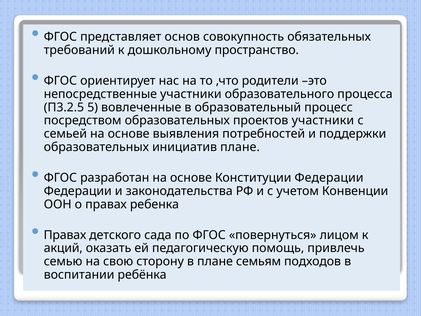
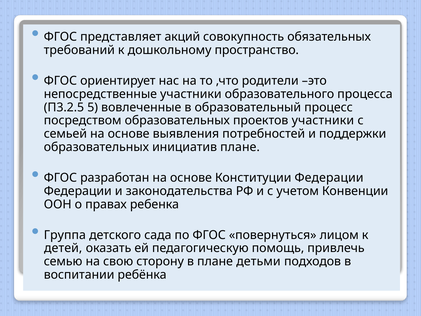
основ: основ -> акций
Правах at (65, 235): Правах -> Группа
акций: акций -> детей
семьям: семьям -> детьми
